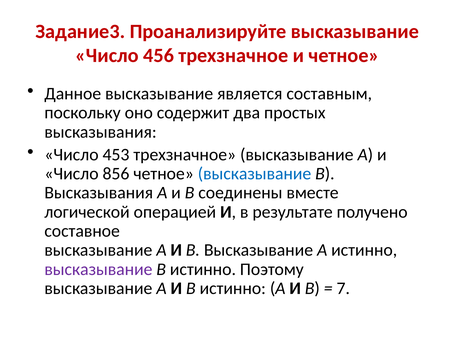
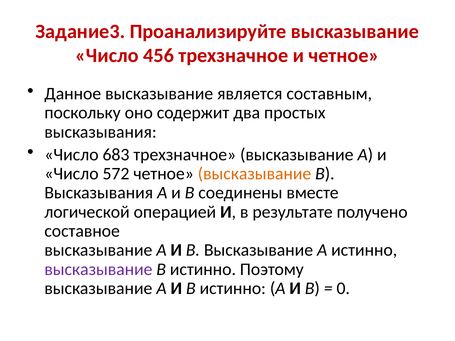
453: 453 -> 683
856: 856 -> 572
высказывание at (255, 174) colour: blue -> orange
7: 7 -> 0
